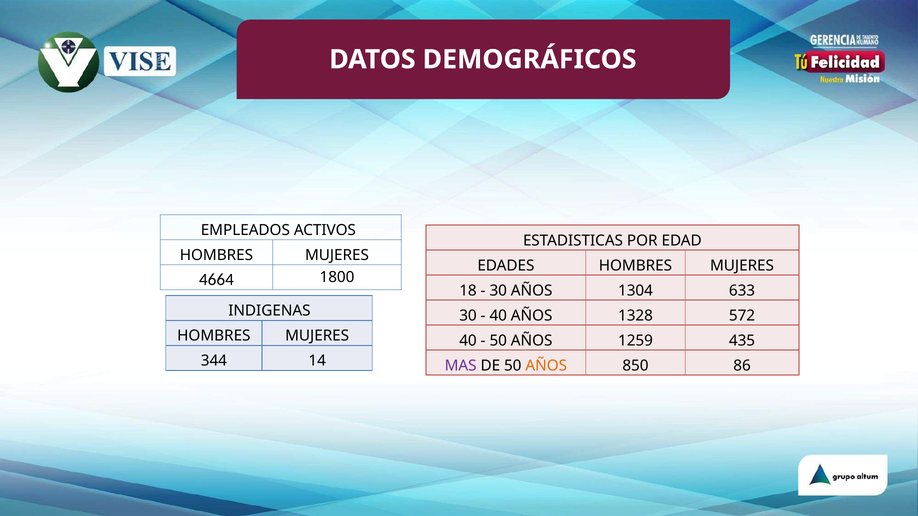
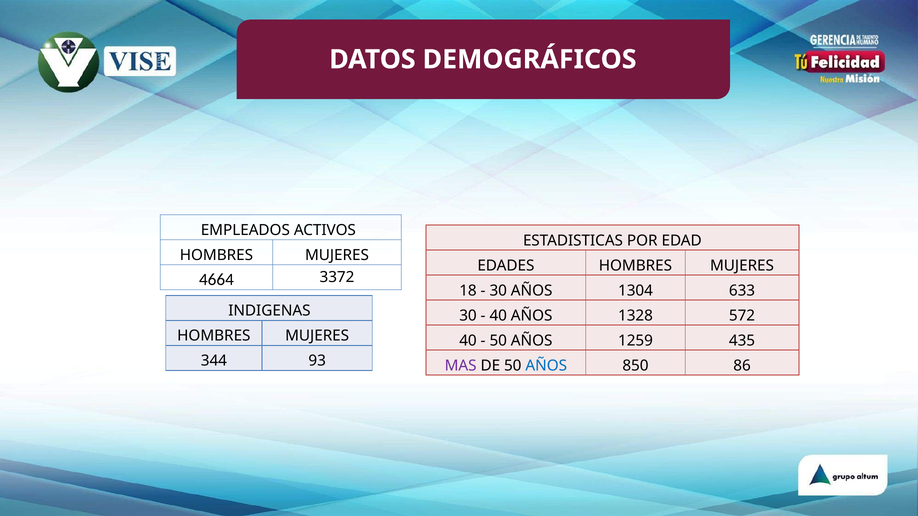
1800: 1800 -> 3372
14: 14 -> 93
AÑOS at (546, 366) colour: orange -> blue
